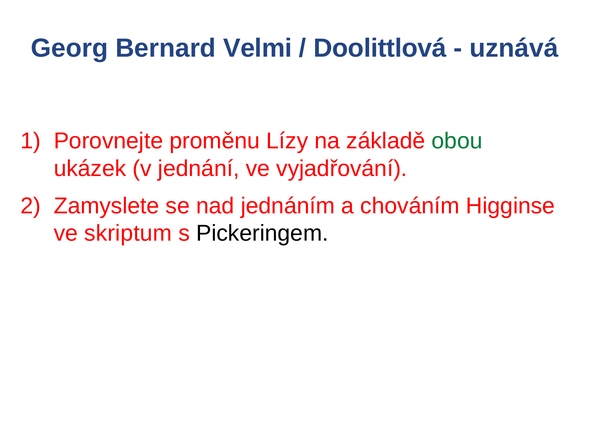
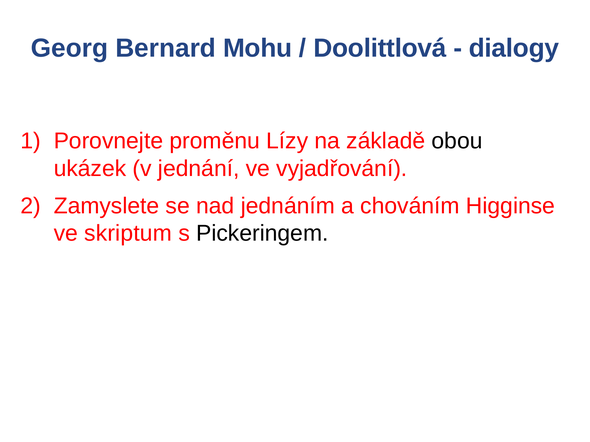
Velmi: Velmi -> Mohu
uznává: uznává -> dialogy
obou colour: green -> black
